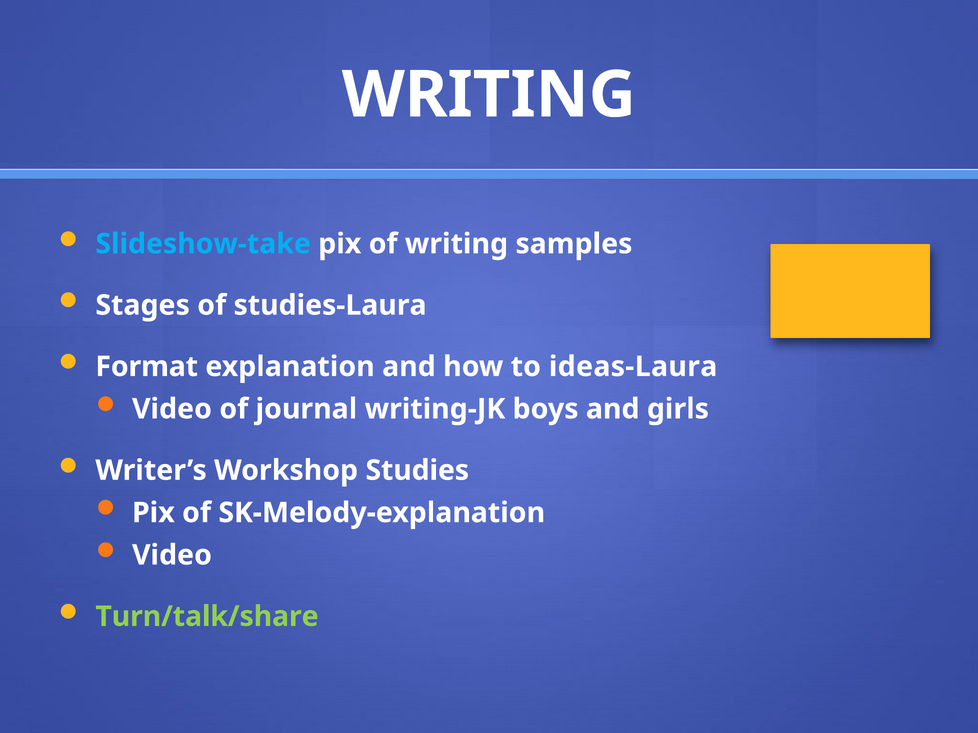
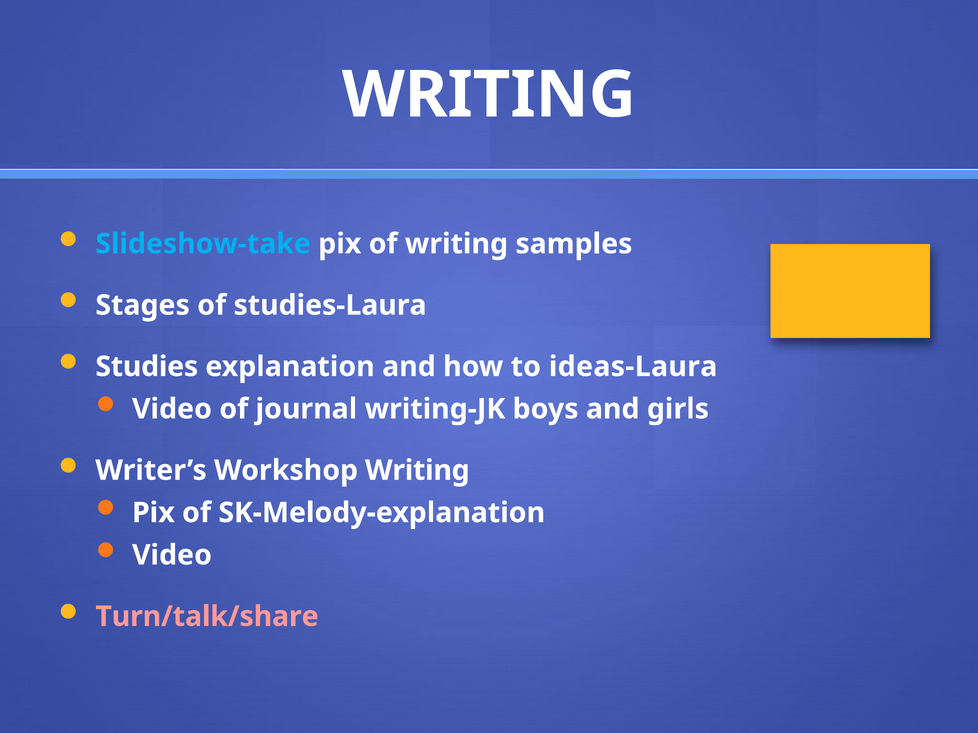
Format: Format -> Studies
Workshop Studies: Studies -> Writing
Turn/talk/share colour: light green -> pink
